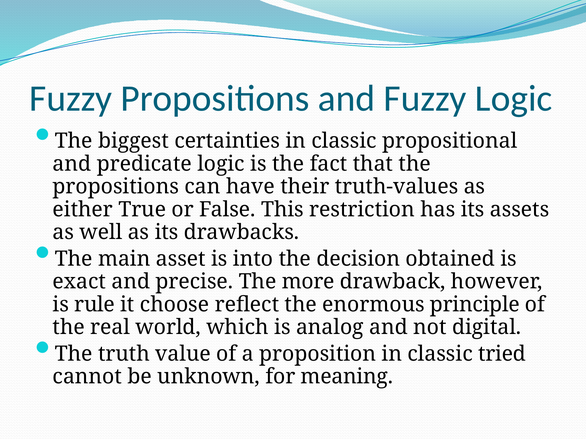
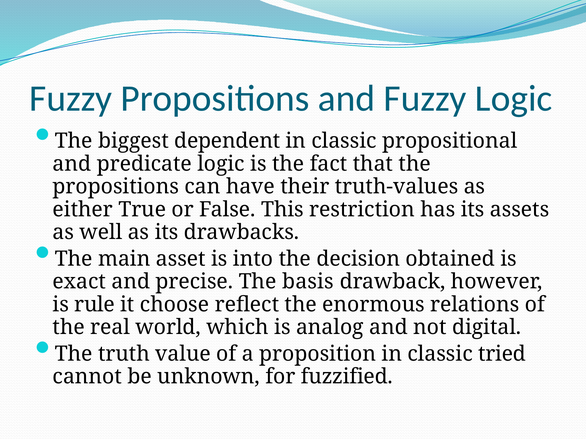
certainties: certainties -> dependent
more: more -> basis
principle: principle -> relations
meaning: meaning -> fuzzified
